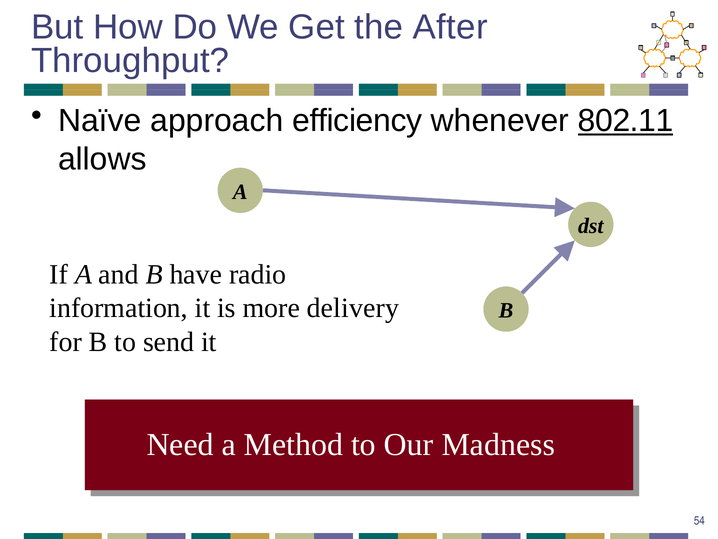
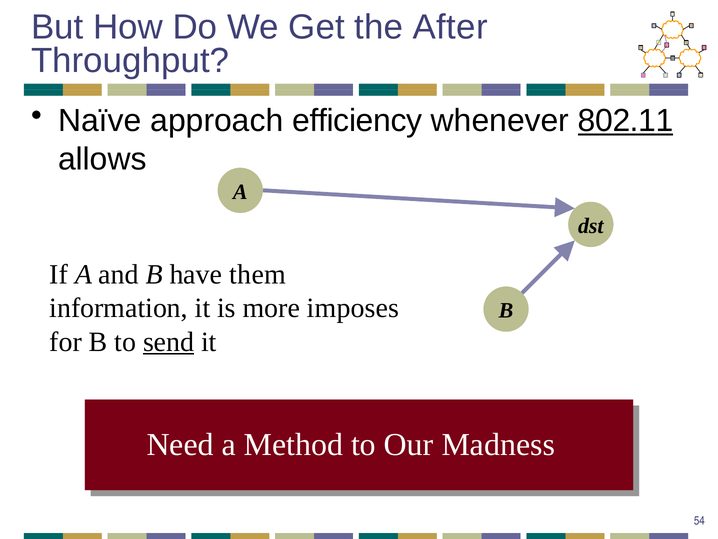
radio: radio -> them
delivery: delivery -> imposes
send underline: none -> present
